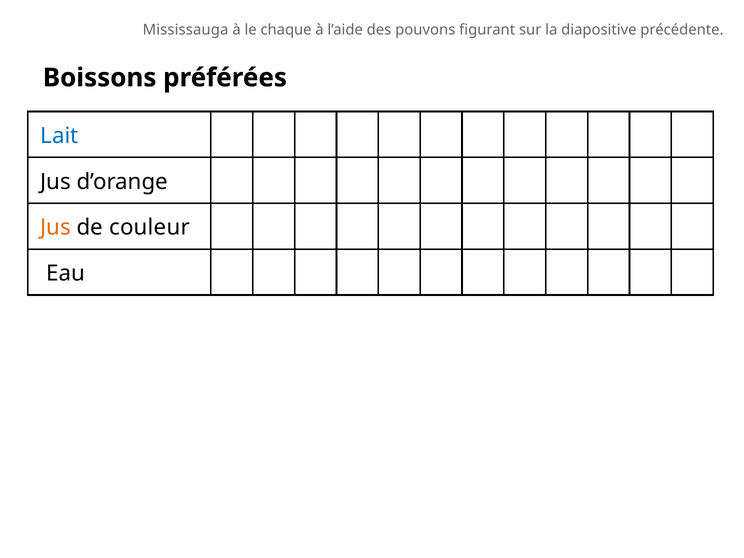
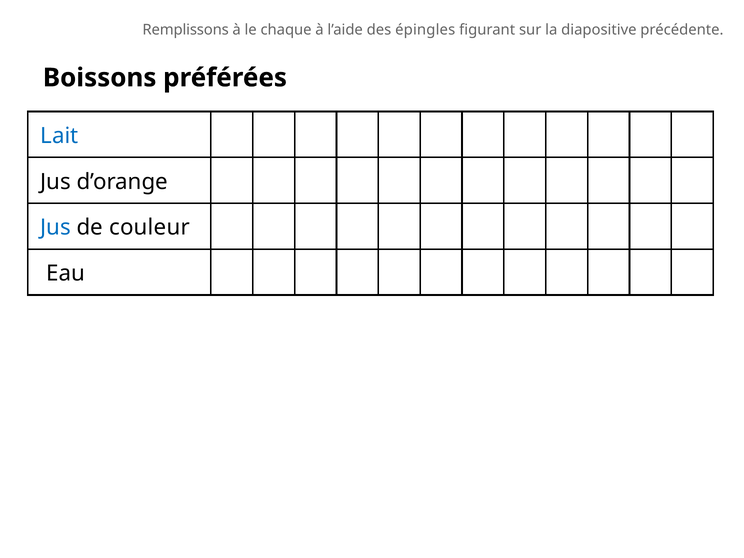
Mississauga: Mississauga -> Remplissons
pouvons: pouvons -> épingles
Jus at (56, 228) colour: orange -> blue
